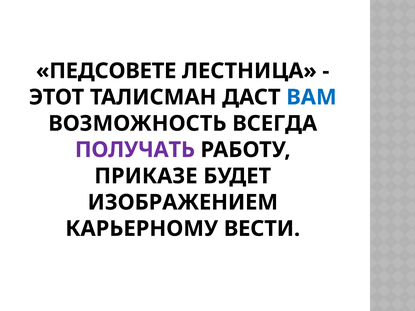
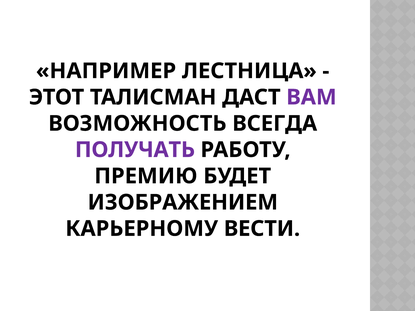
ПЕДСОВЕТЕ: ПЕДСОВЕТЕ -> НАПРИМЕР
ВАМ colour: blue -> purple
ПРИКАЗЕ: ПРИКАЗЕ -> ПРЕМИЮ
